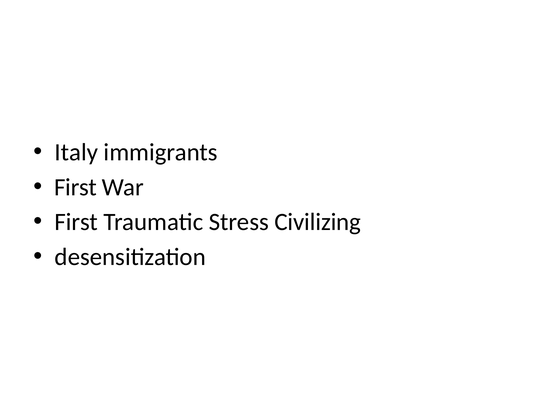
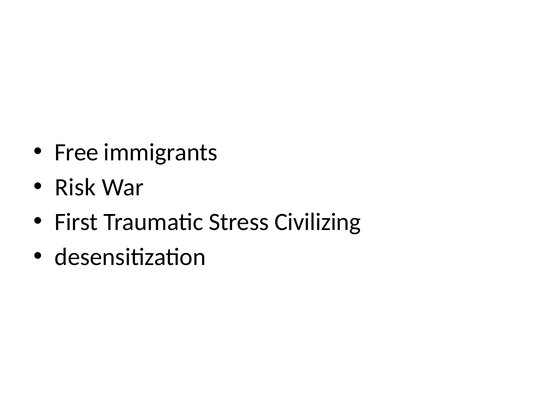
Italy: Italy -> Free
First at (76, 187): First -> Risk
